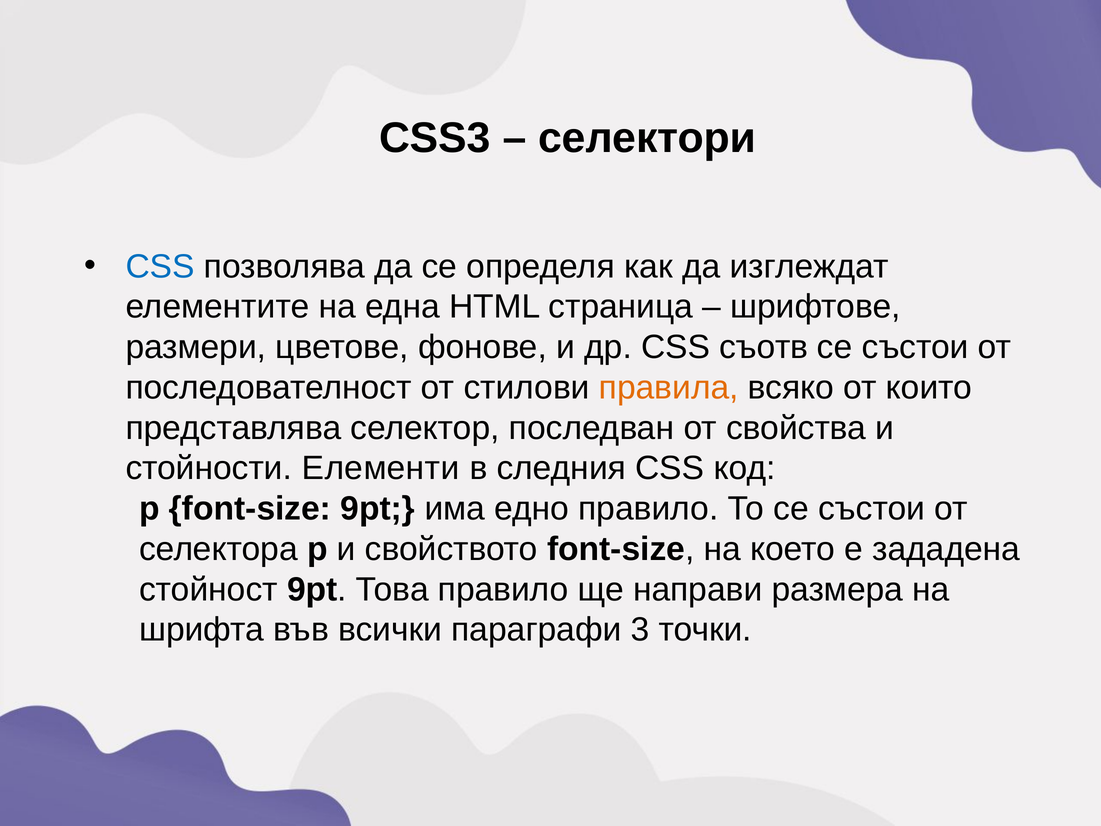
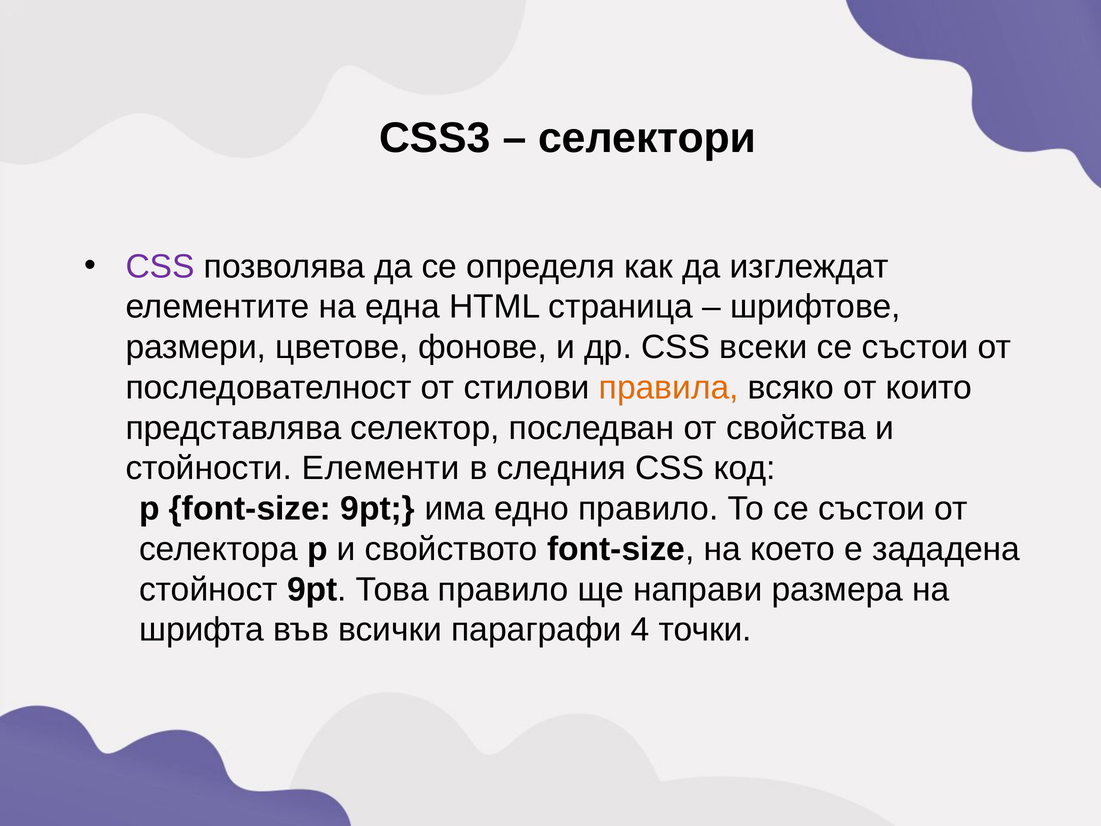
CSS at (160, 266) colour: blue -> purple
съотв: съотв -> всеки
3: 3 -> 4
